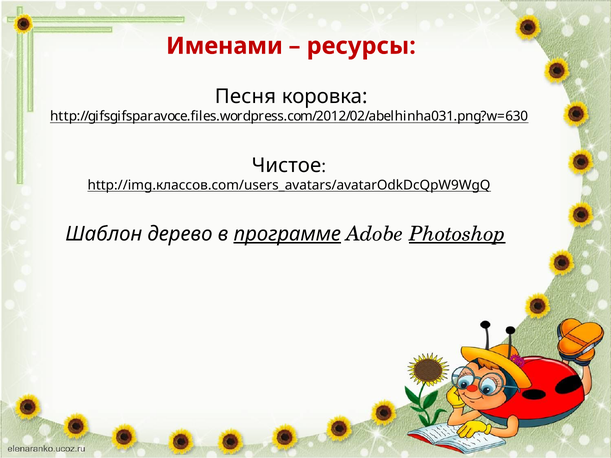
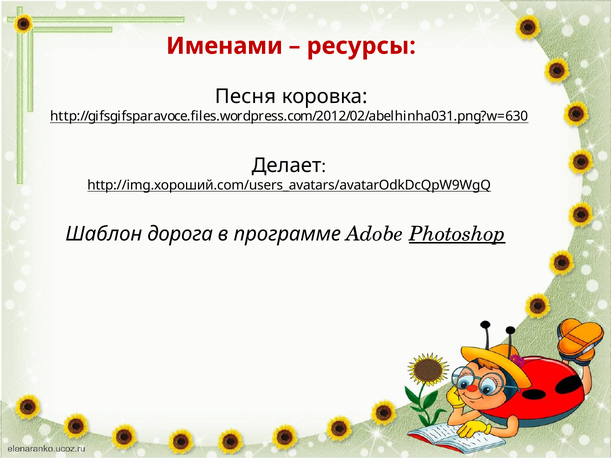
Чистое: Чистое -> Делает
http://img.классов.com/users_avatars/avatarOdkDcQpW9WgQ: http://img.классов.com/users_avatars/avatarOdkDcQpW9WgQ -> http://img.хороший.com/users_avatars/avatarOdkDcQpW9WgQ
дерево: дерево -> дорога
программе underline: present -> none
